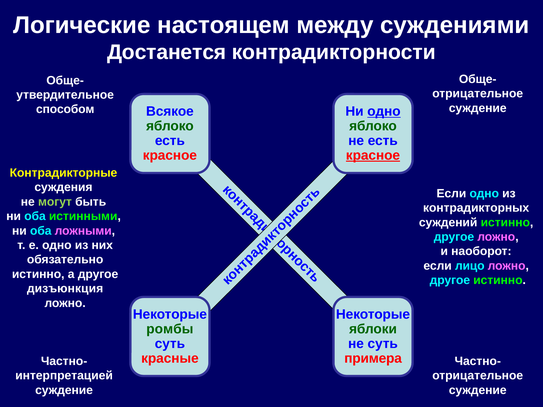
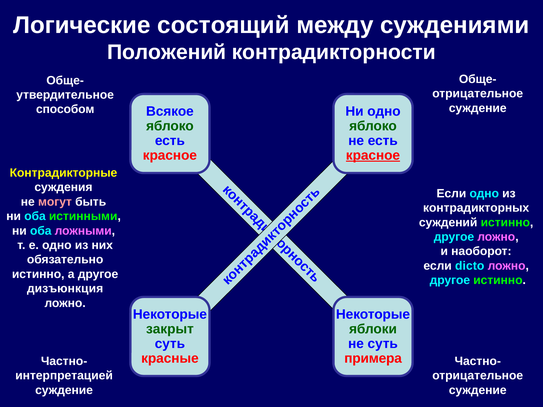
настоящем: настоящем -> состоящий
Достанется: Достанется -> Положений
одно at (384, 111) underline: present -> none
могут colour: light green -> pink
лицо: лицо -> dicto
ромбы: ромбы -> закрыт
